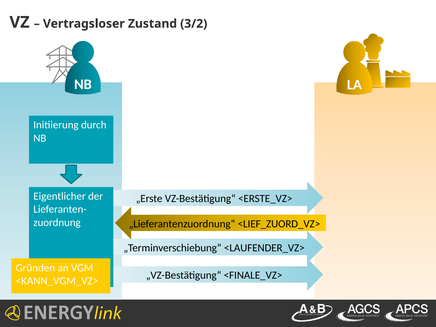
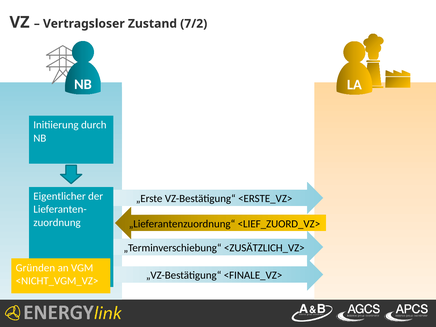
3/2: 3/2 -> 7/2
<LAUFENDER_VZ>: <LAUFENDER_VZ> -> <ZUSÄTZLICH_VZ>
<KANN_VGM_VZ>: <KANN_VGM_VZ> -> <NICHT_VGM_VZ>
